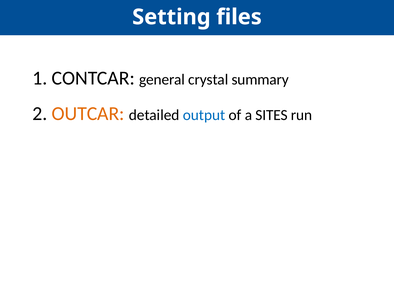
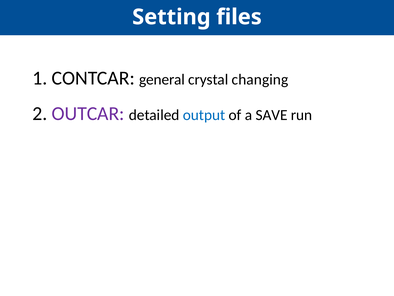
summary: summary -> changing
OUTCAR colour: orange -> purple
SITES: SITES -> SAVE
